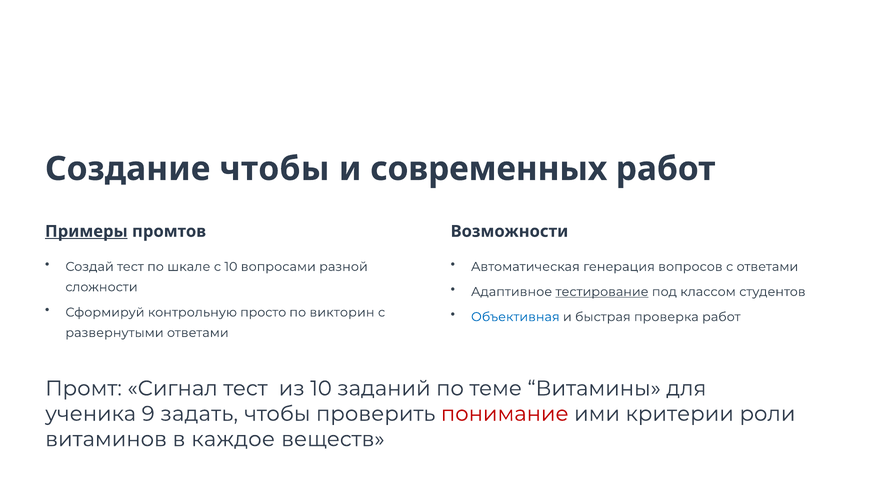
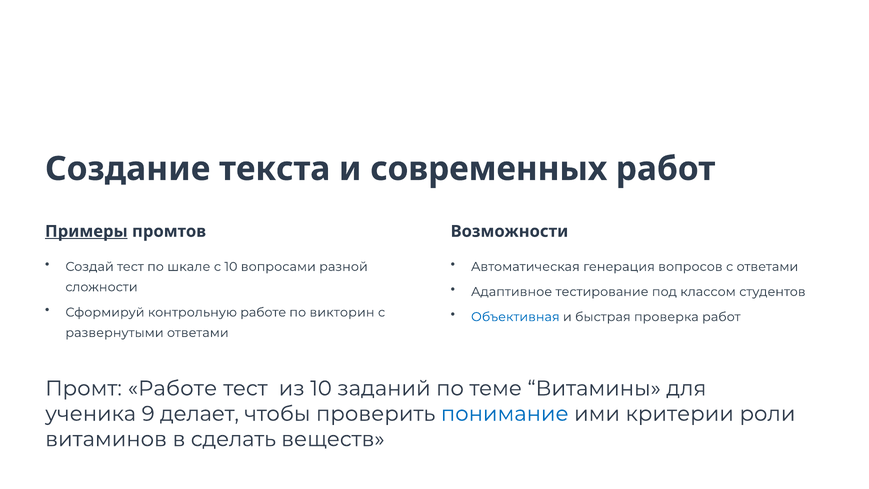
Создание чтобы: чтобы -> текста
тестирование underline: present -> none
контрольную просто: просто -> работе
Промт Сигнал: Сигнал -> Работе
задать: задать -> делает
понимание colour: red -> blue
каждое: каждое -> сделать
